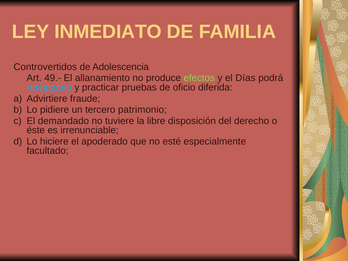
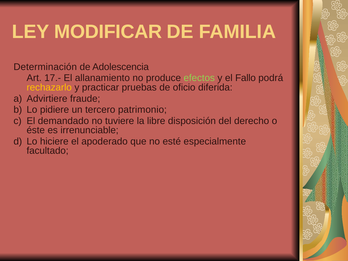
INMEDIATO: INMEDIATO -> MODIFICAR
Controvertidos: Controvertidos -> Determinación
49.-: 49.- -> 17.-
Días: Días -> Fallo
rechazarlo colour: light blue -> yellow
